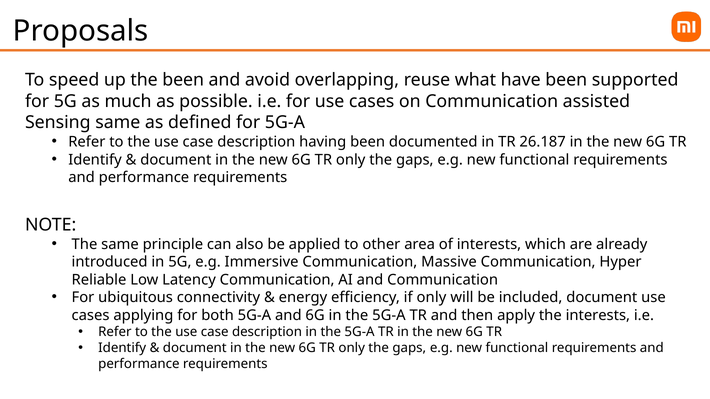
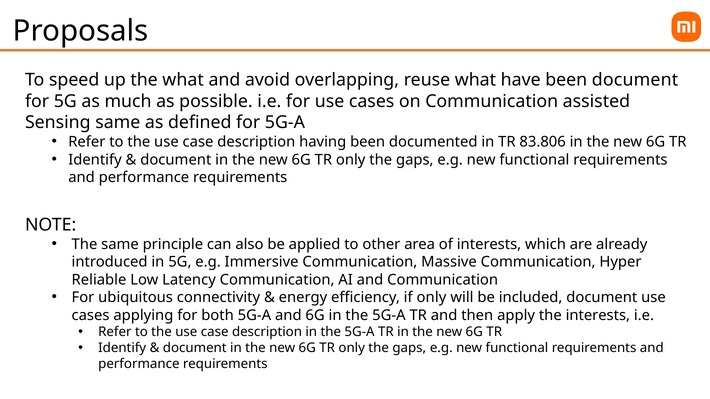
the been: been -> what
been supported: supported -> document
26.187: 26.187 -> 83.806
